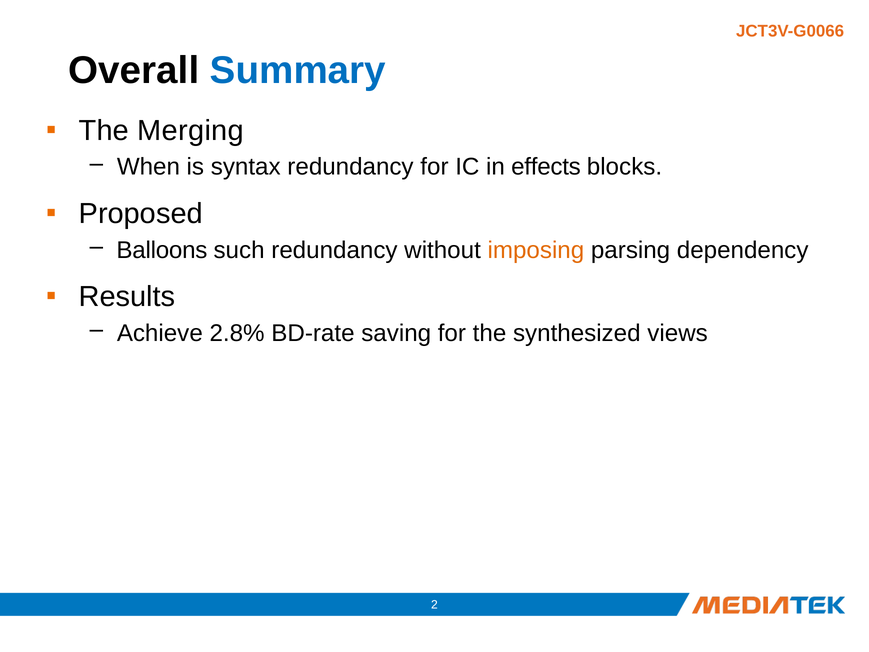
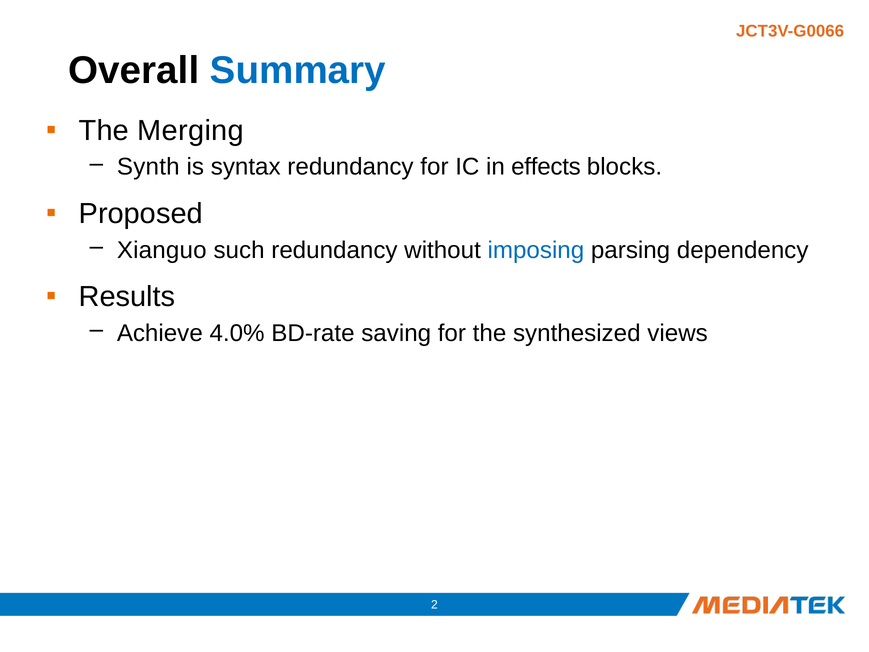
When: When -> Synth
Balloons: Balloons -> Xianguo
imposing colour: orange -> blue
2.8%: 2.8% -> 4.0%
